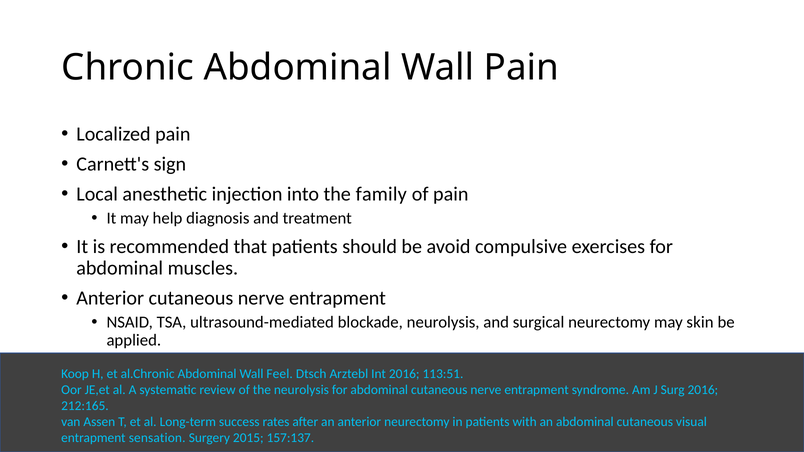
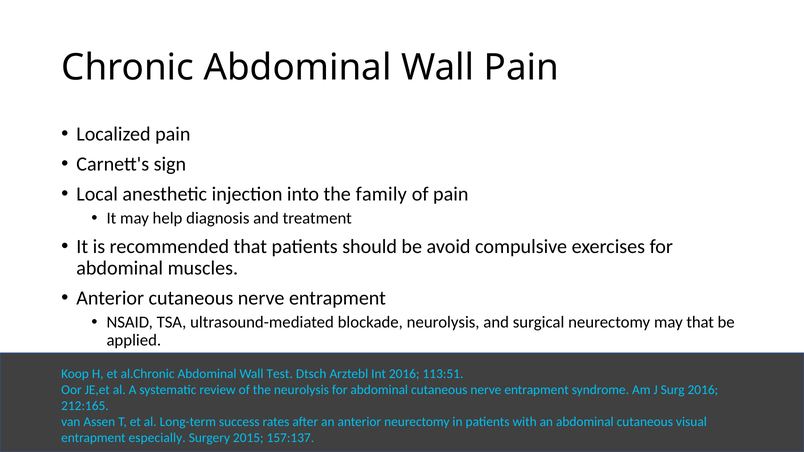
may skin: skin -> that
Feel: Feel -> Test
sensation: sensation -> especially
